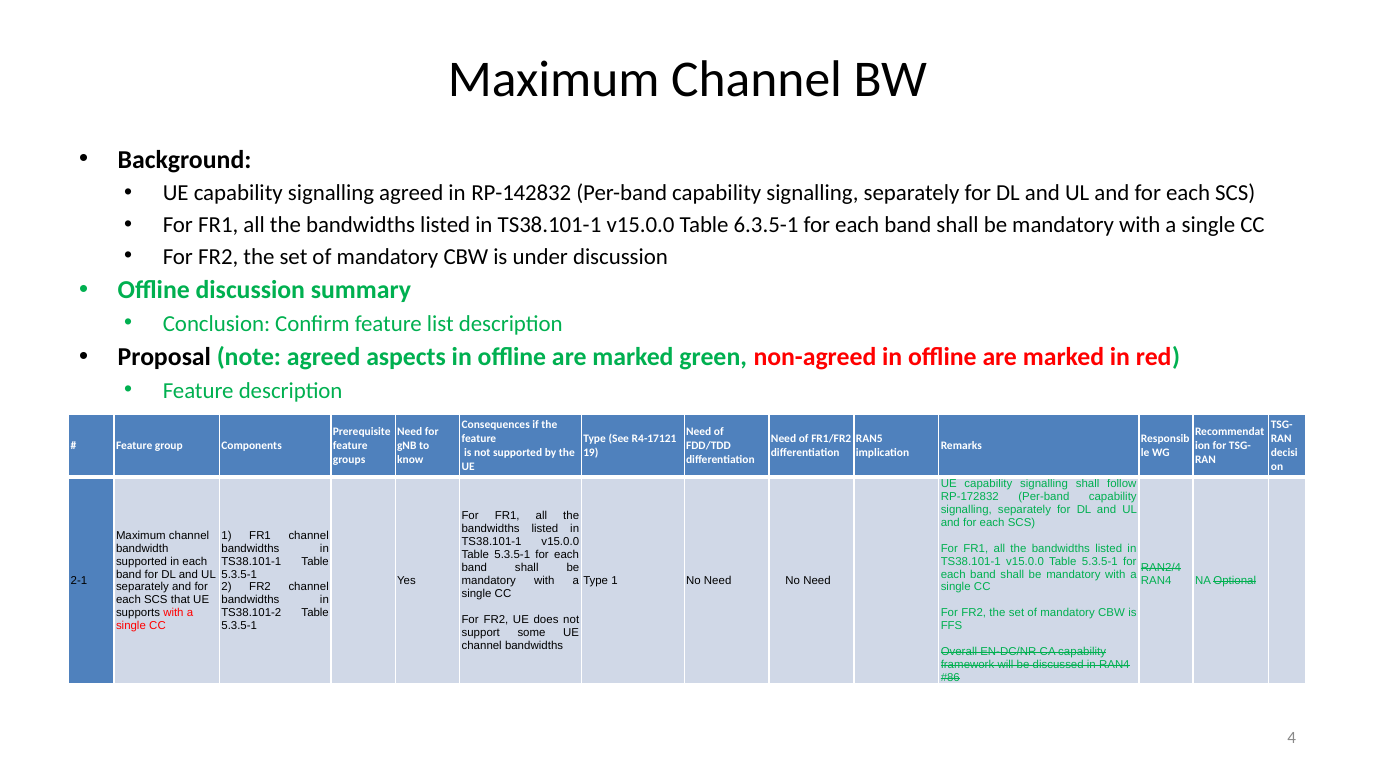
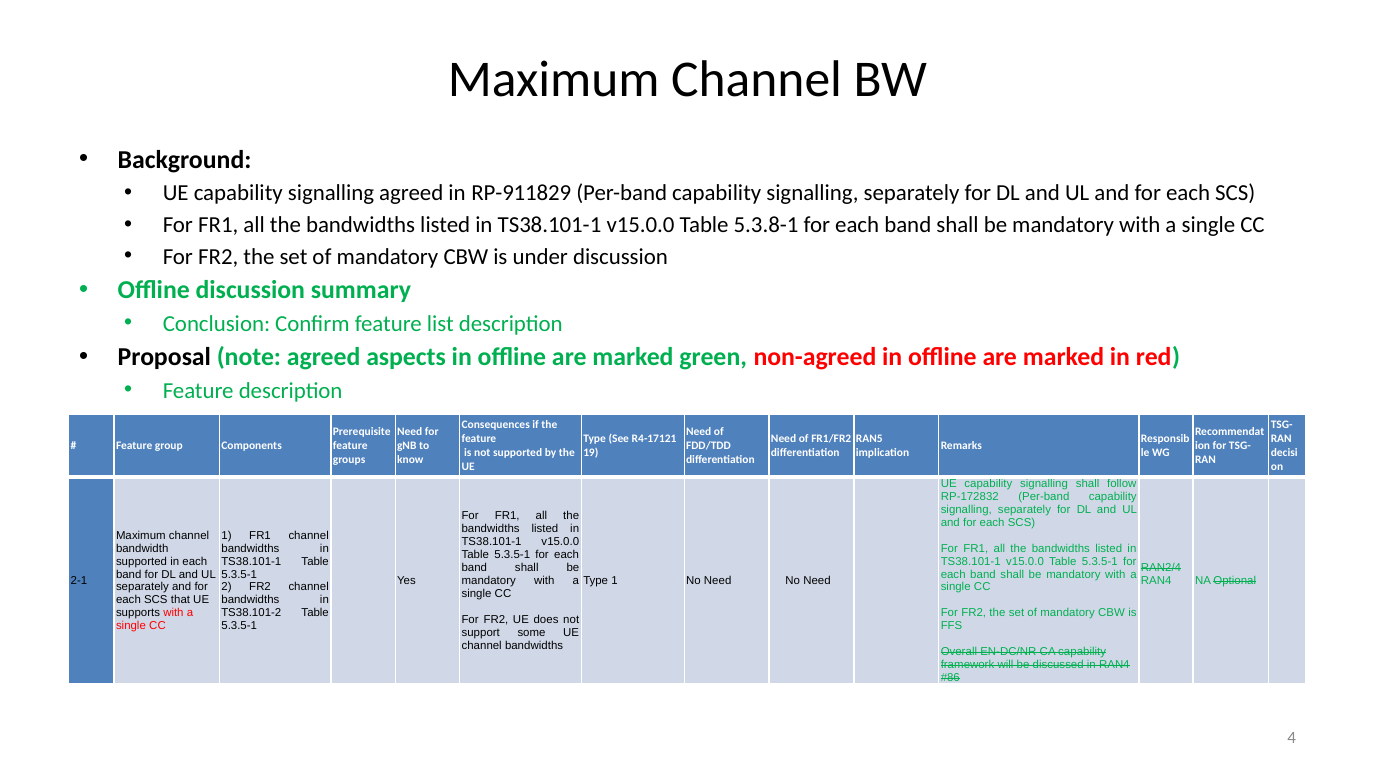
RP-142832: RP-142832 -> RP-911829
6.3.5-1: 6.3.5-1 -> 5.3.8-1
